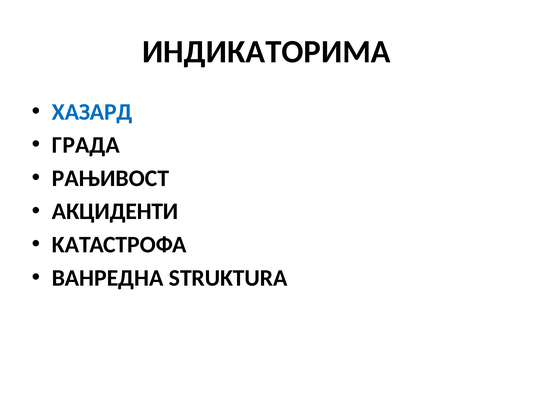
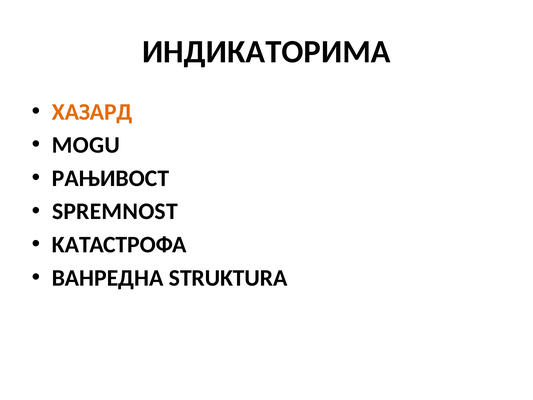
ХАЗАРД colour: blue -> orange
ГРАДА: ГРАДА -> MOGU
АКЦИДЕНТИ: АКЦИДЕНТИ -> SPREMNOST
